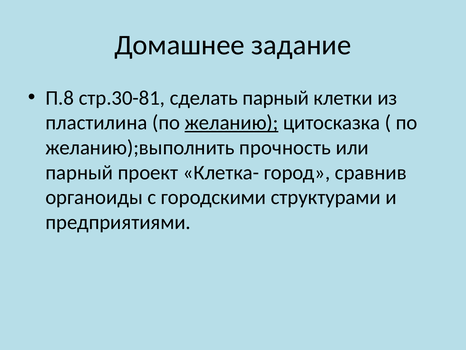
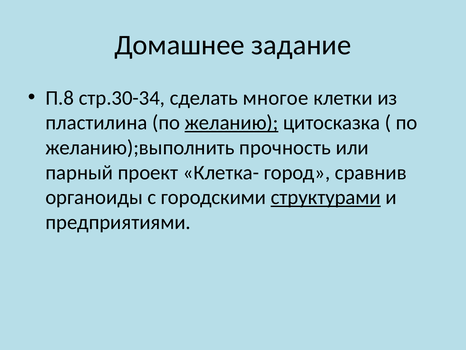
стр.30-81: стр.30-81 -> стр.30-34
сделать парный: парный -> многое
структурами underline: none -> present
